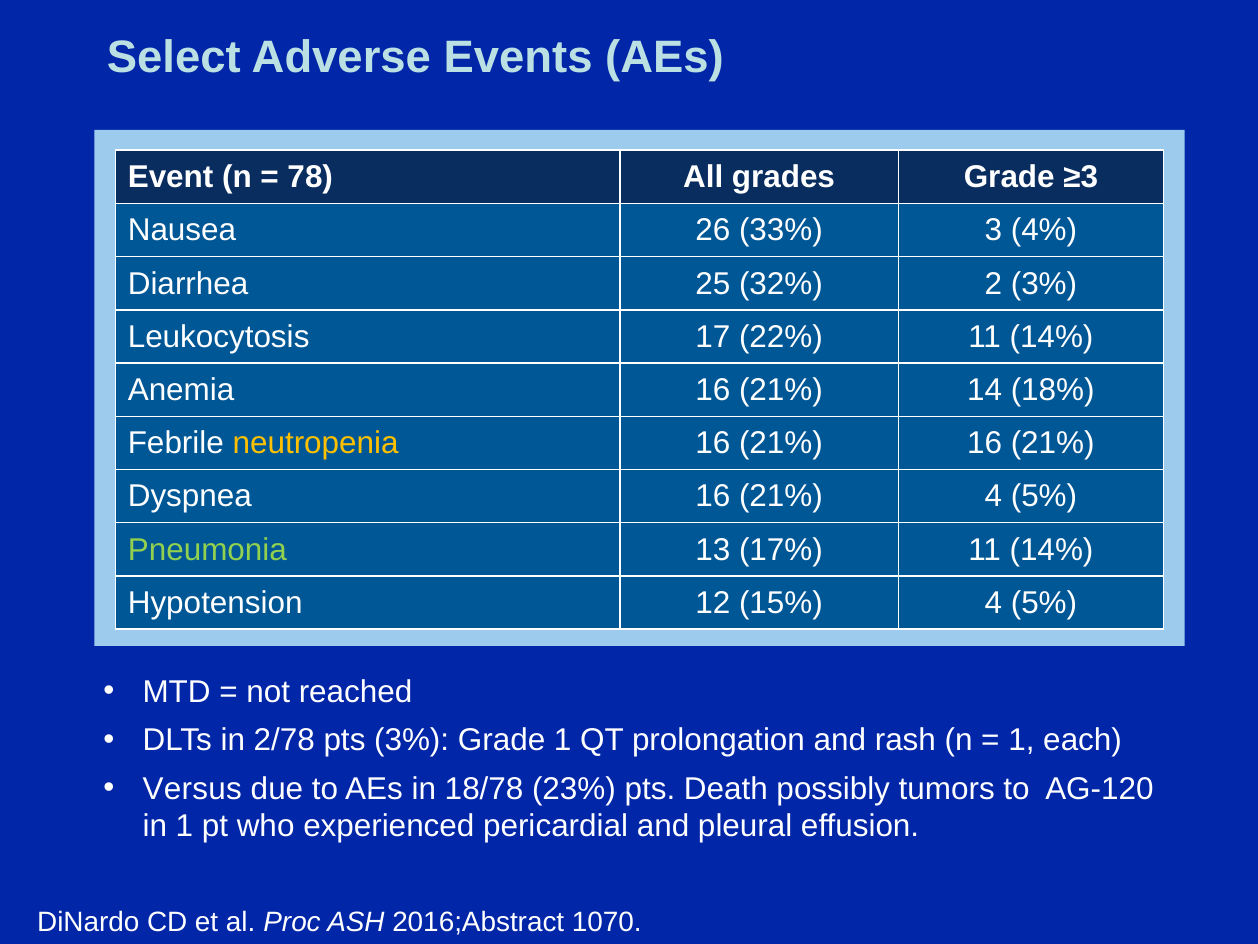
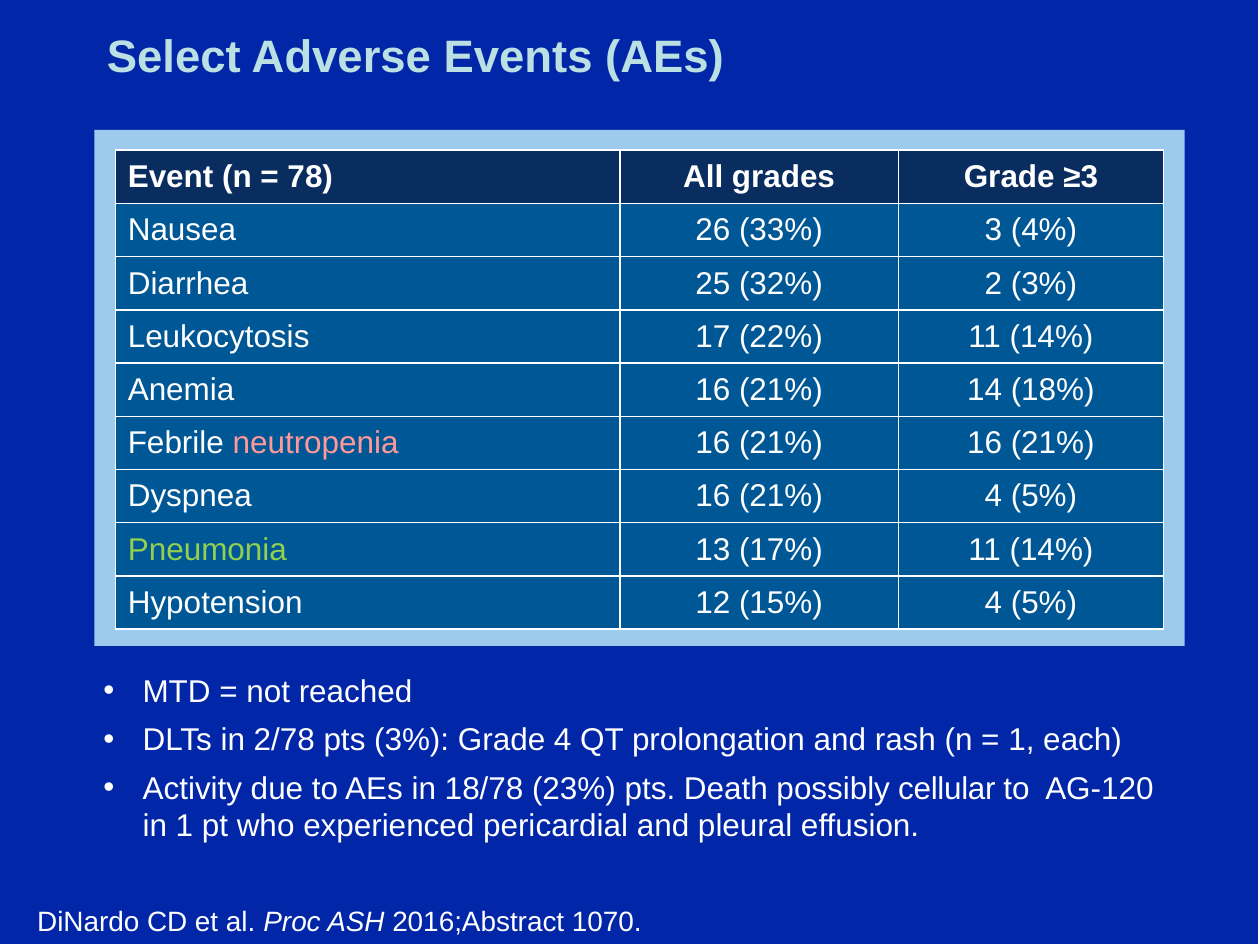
neutropenia colour: yellow -> pink
Grade 1: 1 -> 4
Versus: Versus -> Activity
tumors: tumors -> cellular
